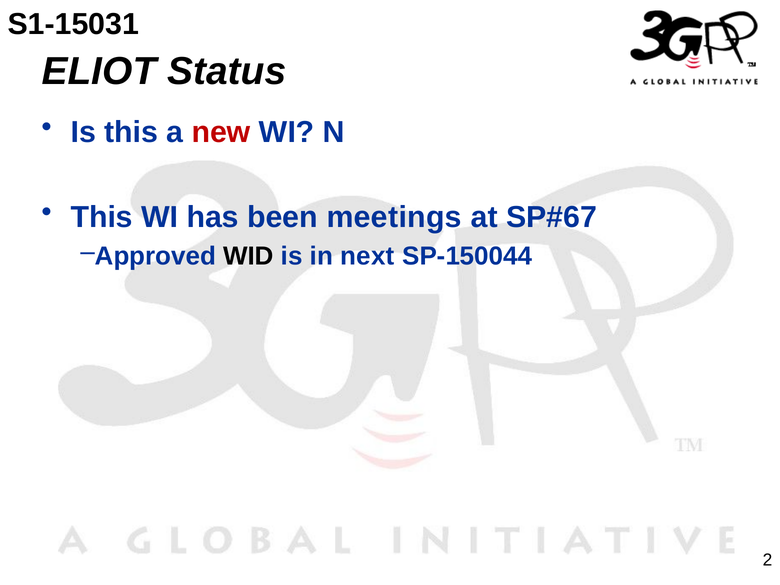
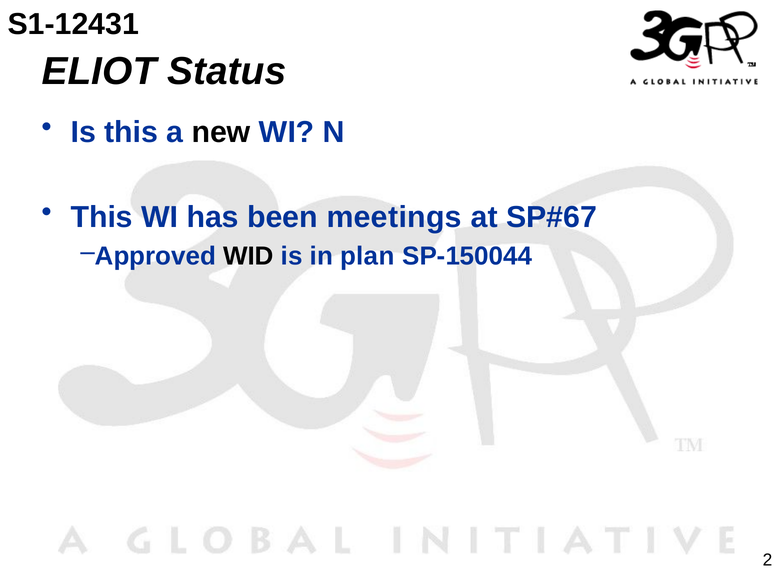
S1-15031: S1-15031 -> S1-12431
new colour: red -> black
next: next -> plan
